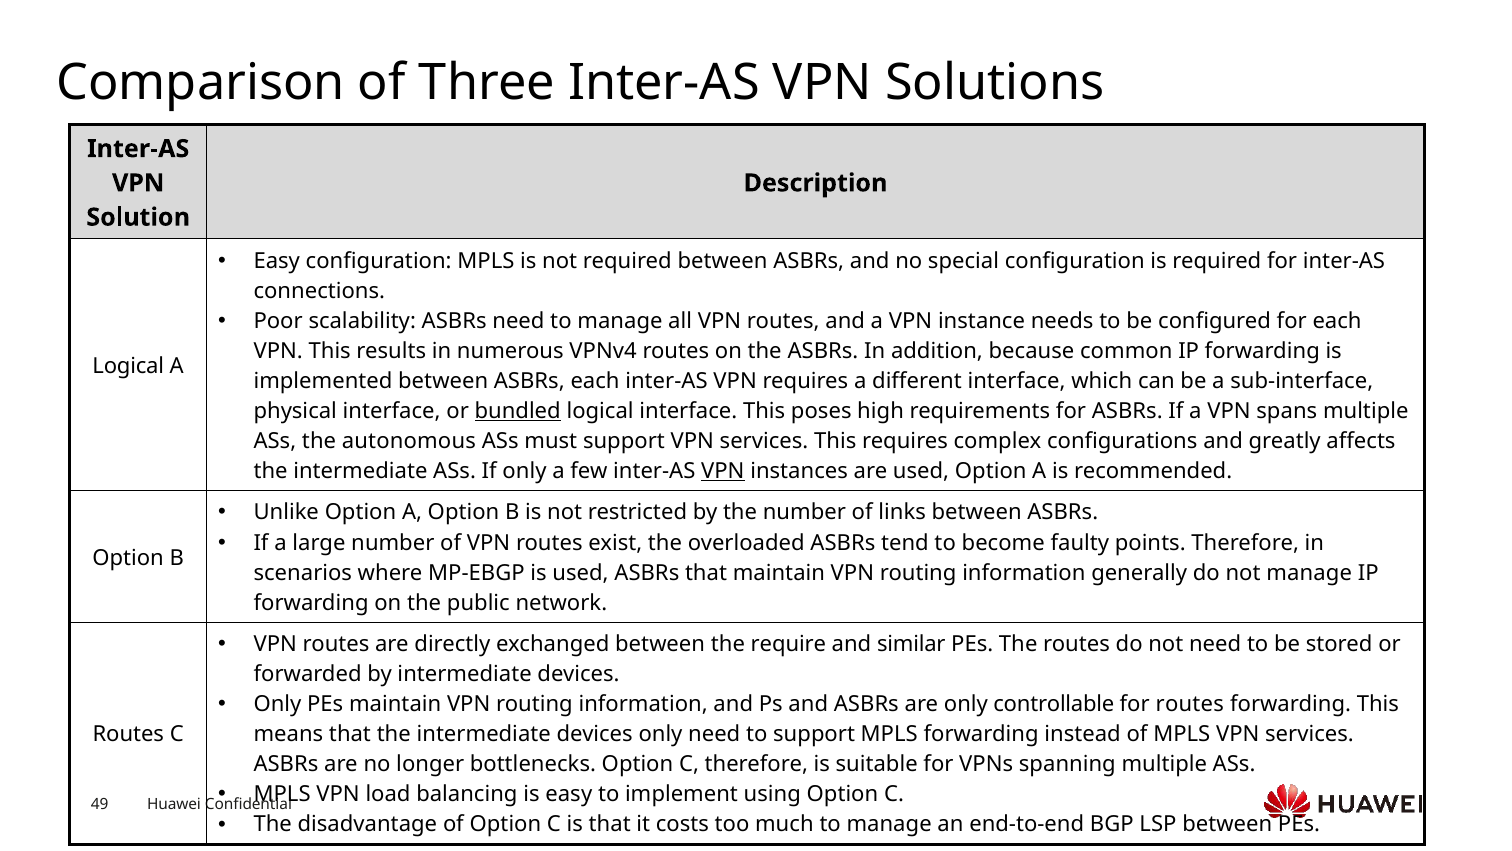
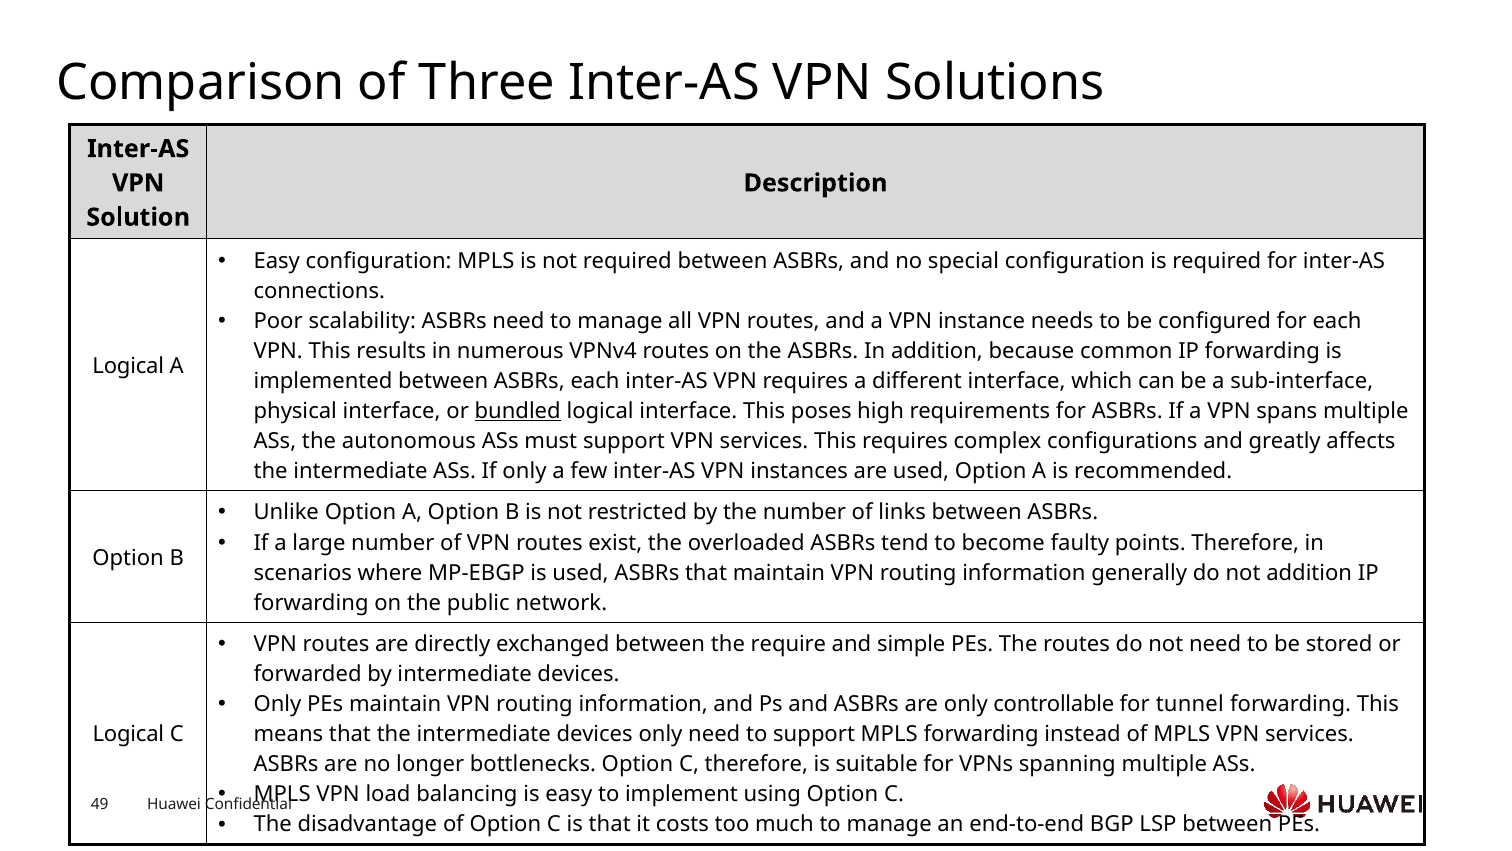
VPN at (723, 471) underline: present -> none
not manage: manage -> addition
similar: similar -> simple
for routes: routes -> tunnel
Routes at (128, 734): Routes -> Logical
